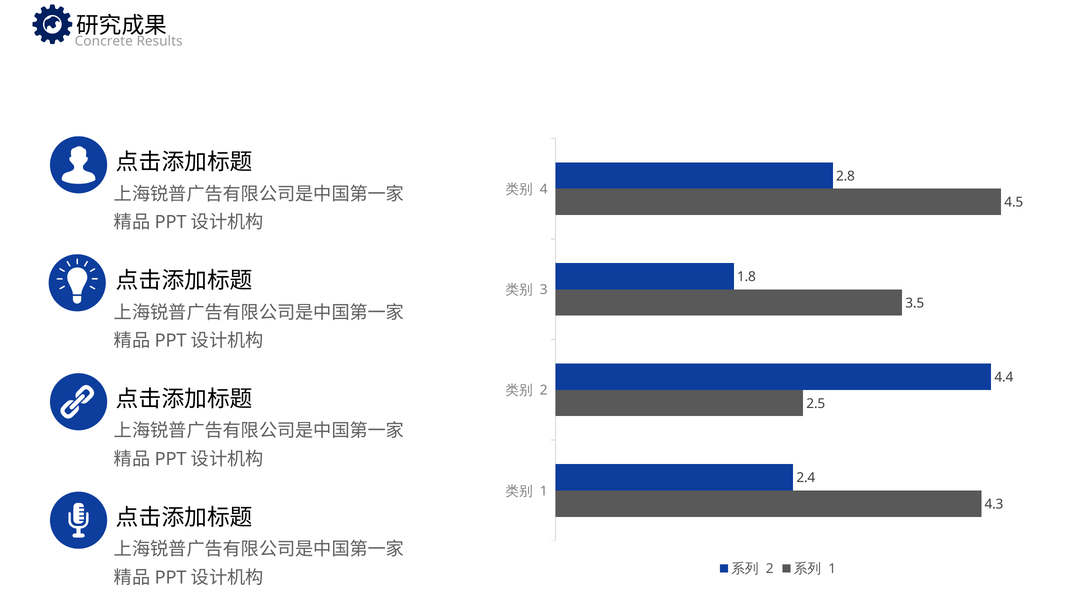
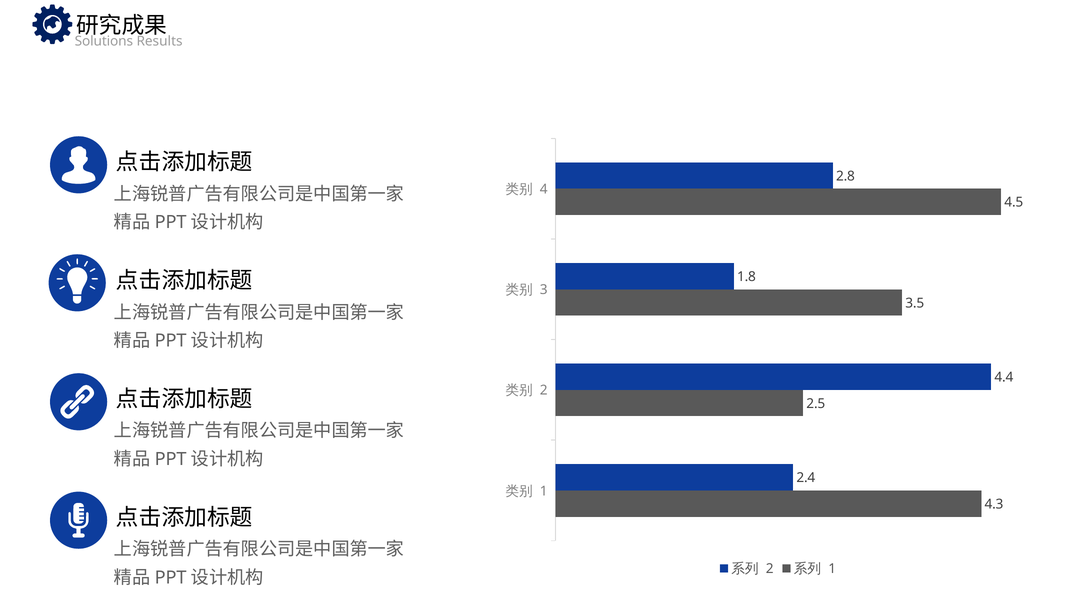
Concrete: Concrete -> Solutions
